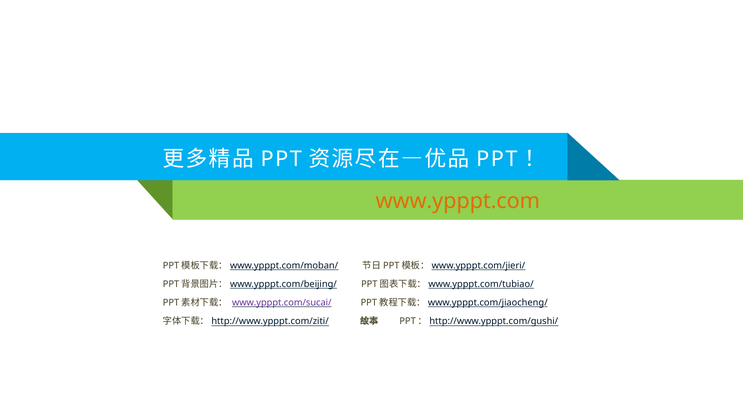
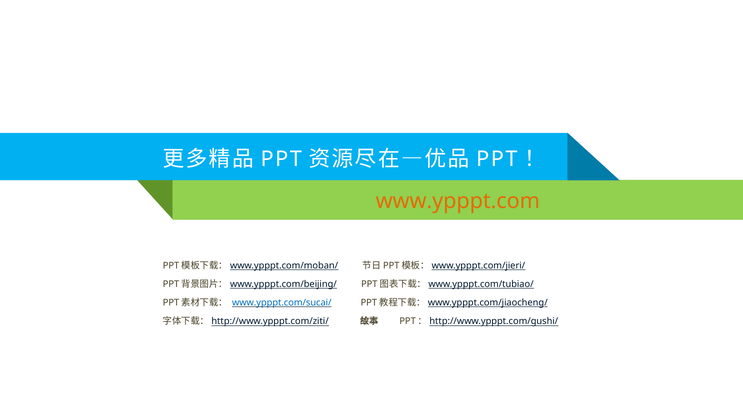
www.ypppt.com/sucai/ colour: purple -> blue
